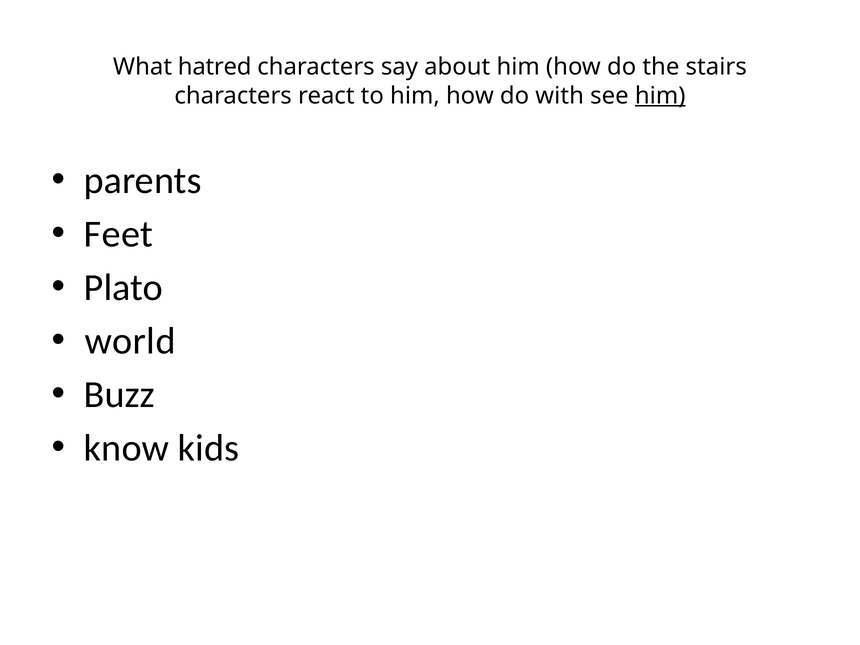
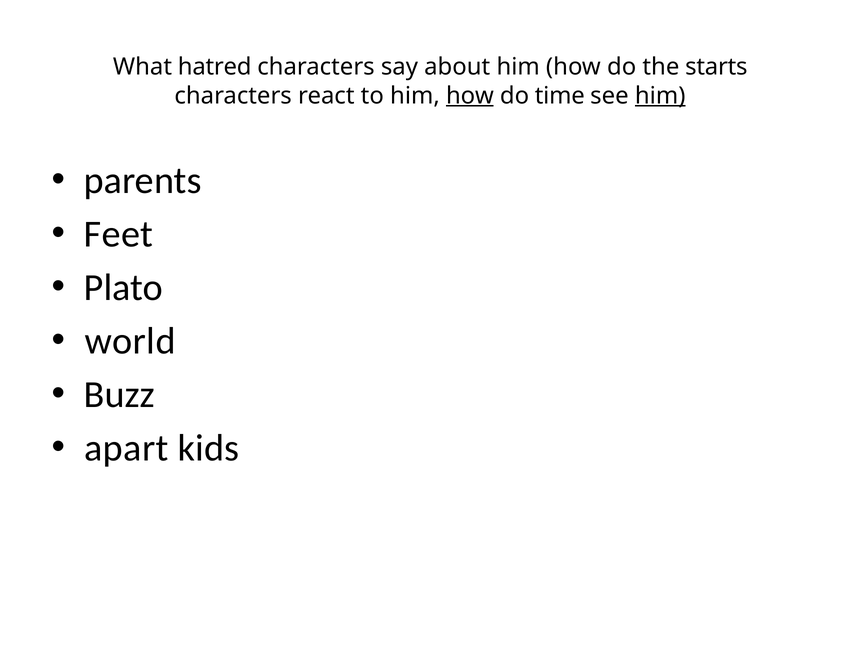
stairs: stairs -> starts
how at (470, 96) underline: none -> present
with: with -> time
know: know -> apart
